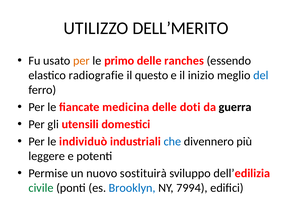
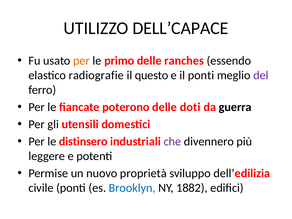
DELL’MERITO: DELL’MERITO -> DELL’CAPACE
il inizio: inizio -> ponti
del colour: blue -> purple
medicina: medicina -> poterono
individuò: individuò -> distinsero
che colour: blue -> purple
sostituirà: sostituirà -> proprietà
civile colour: green -> black
7994: 7994 -> 1882
